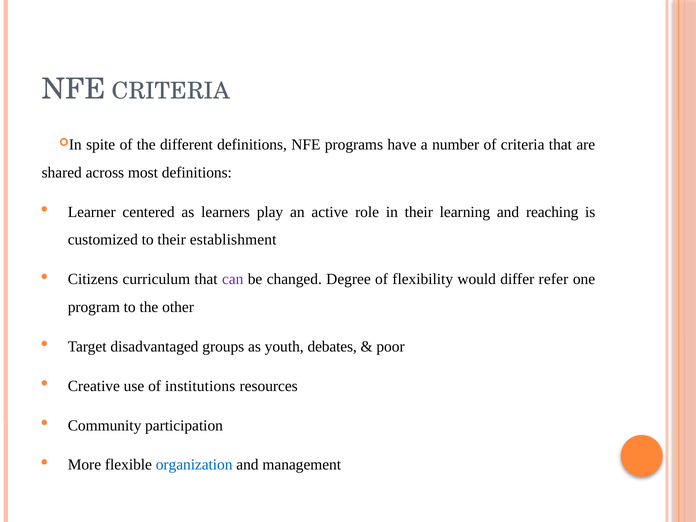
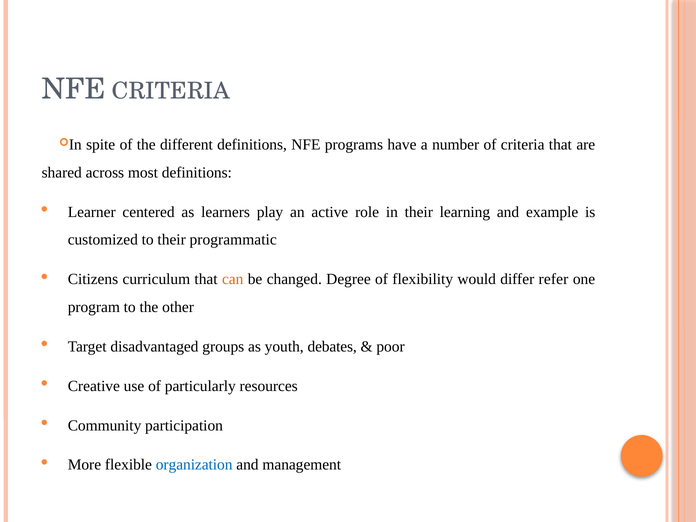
reaching: reaching -> example
establishment: establishment -> programmatic
can colour: purple -> orange
institutions: institutions -> particularly
